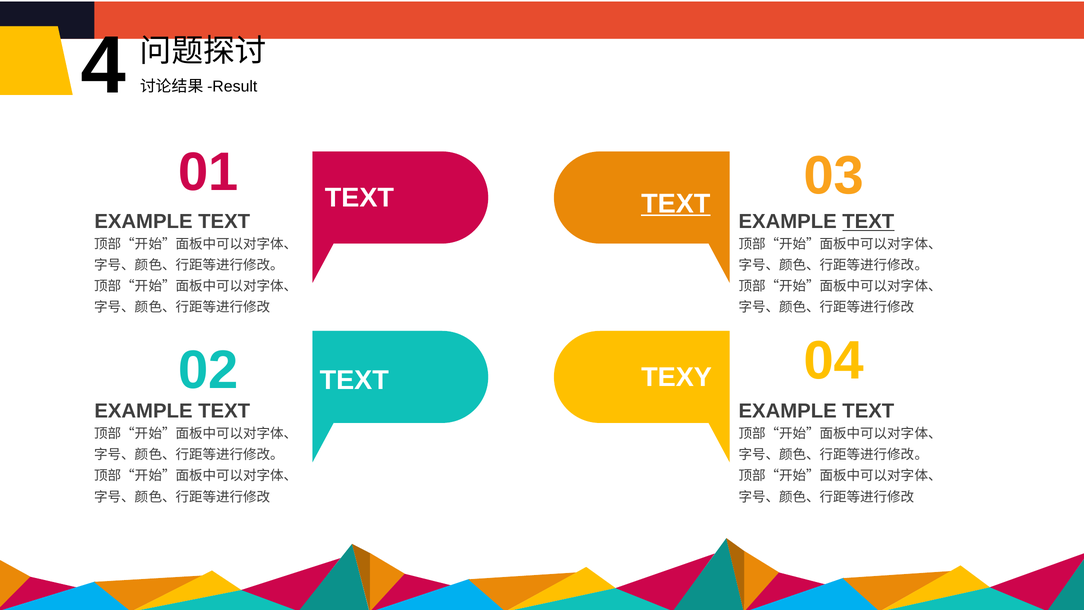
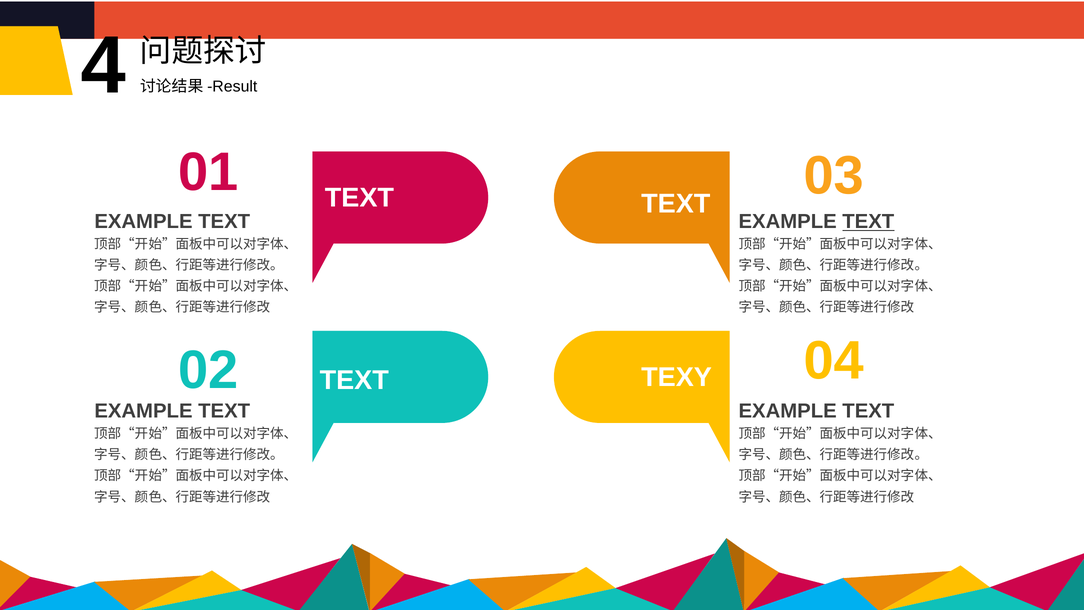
TEXT at (676, 204) underline: present -> none
